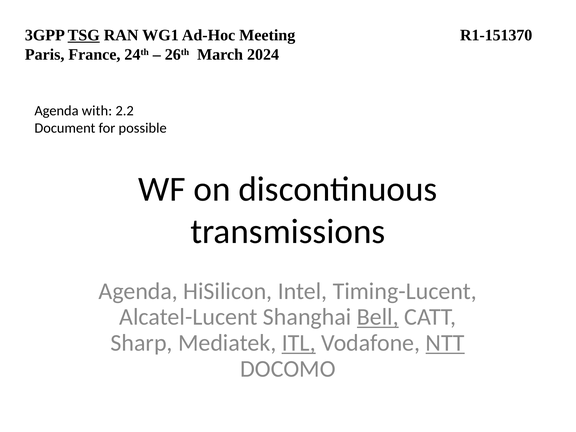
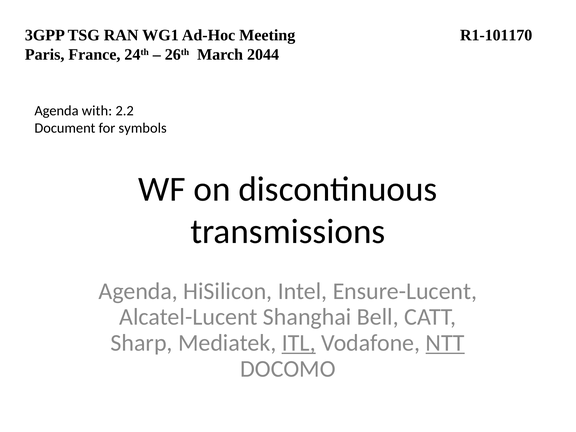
TSG underline: present -> none
R1-151370: R1-151370 -> R1-101170
2024: 2024 -> 2044
possible: possible -> symbols
Timing-Lucent: Timing-Lucent -> Ensure-Lucent
Bell underline: present -> none
